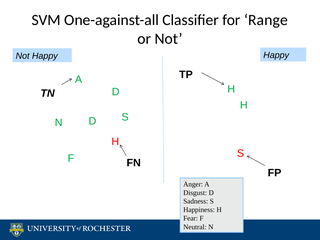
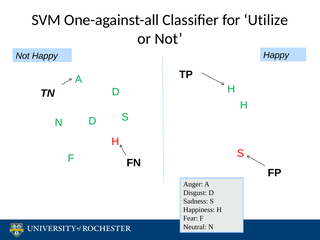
Range: Range -> Utilize
